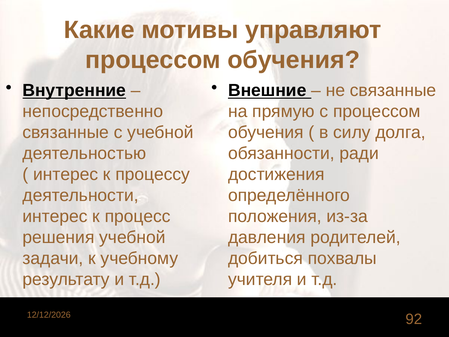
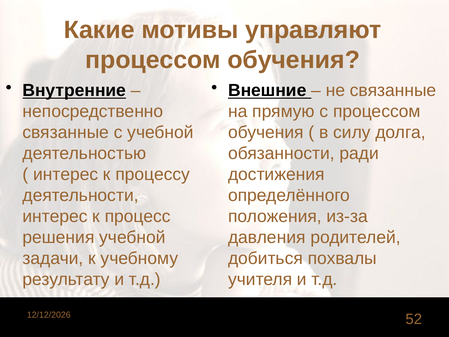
92: 92 -> 52
